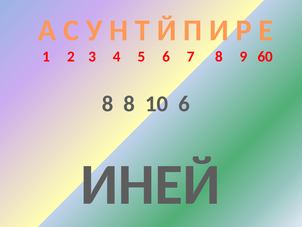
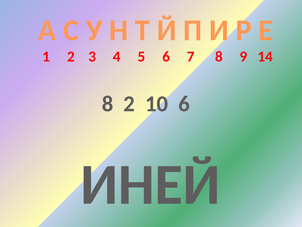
60: 60 -> 14
8 8: 8 -> 2
